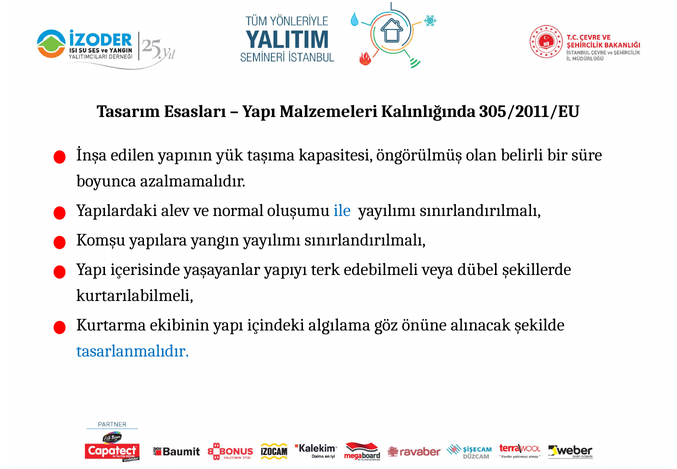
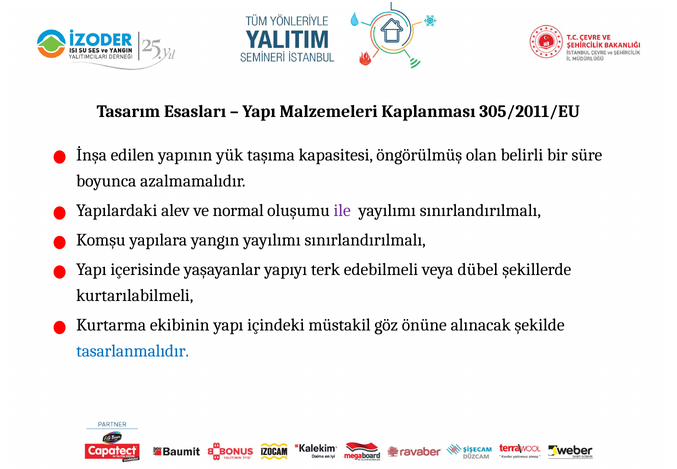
Kalınlığında: Kalınlığında -> Kaplanması
ile colour: blue -> purple
algılama: algılama -> müstakil
